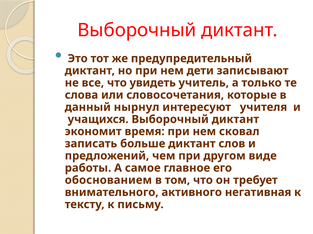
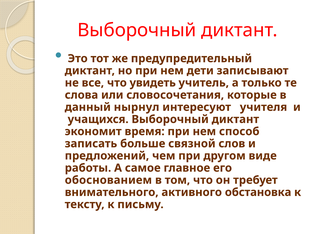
сковал: сковал -> способ
больше диктант: диктант -> связной
негативная: негативная -> обстановка
